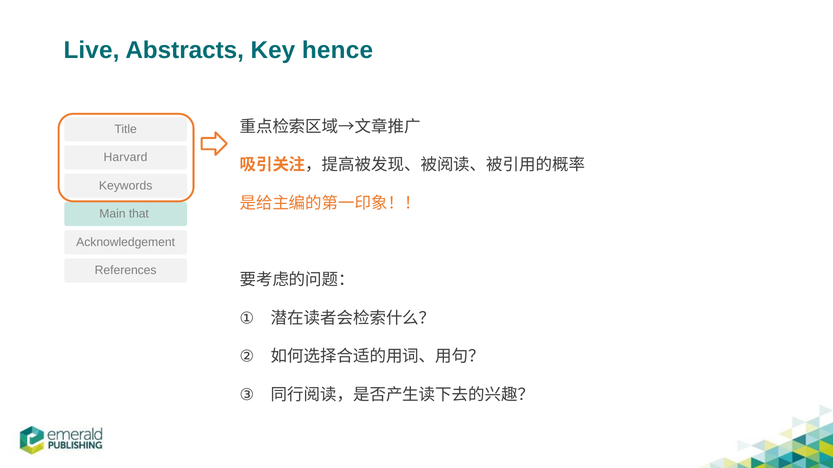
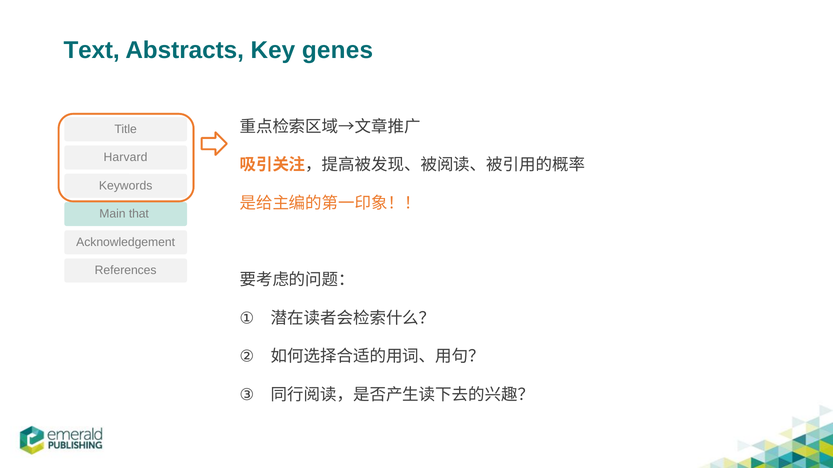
Live: Live -> Text
hence: hence -> genes
